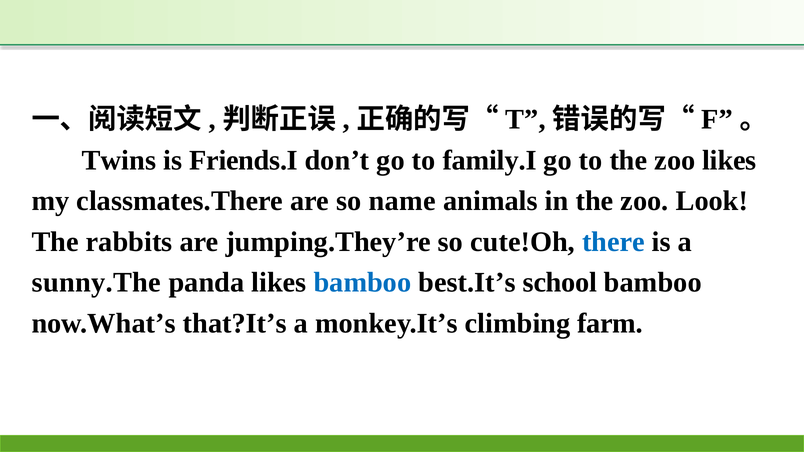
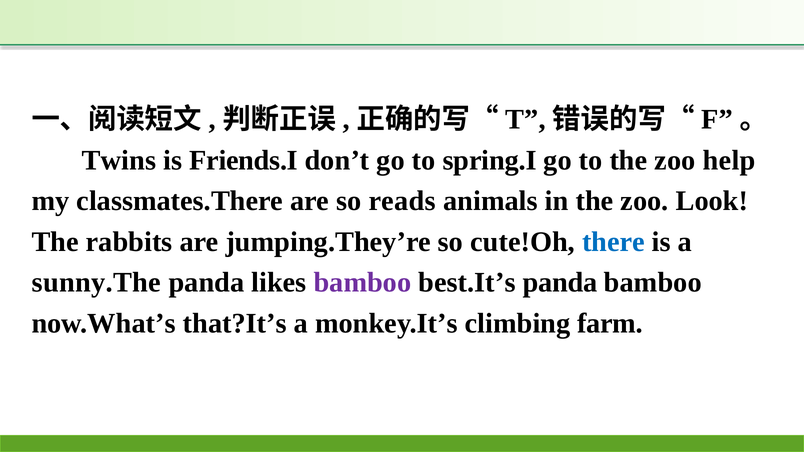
family.I: family.I -> spring.I
zoo likes: likes -> help
name: name -> reads
bamboo at (362, 283) colour: blue -> purple
best.It’s school: school -> panda
